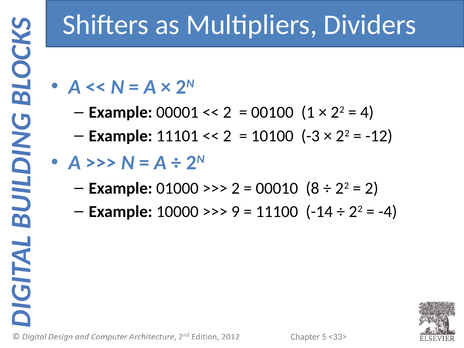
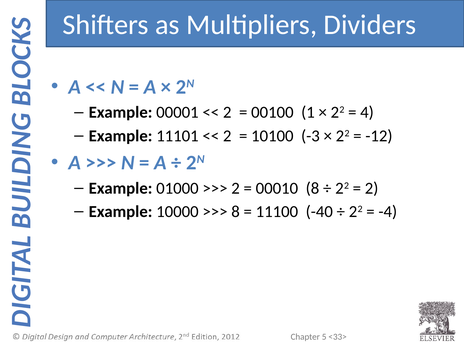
9 at (236, 212): 9 -> 8
-14: -14 -> -40
